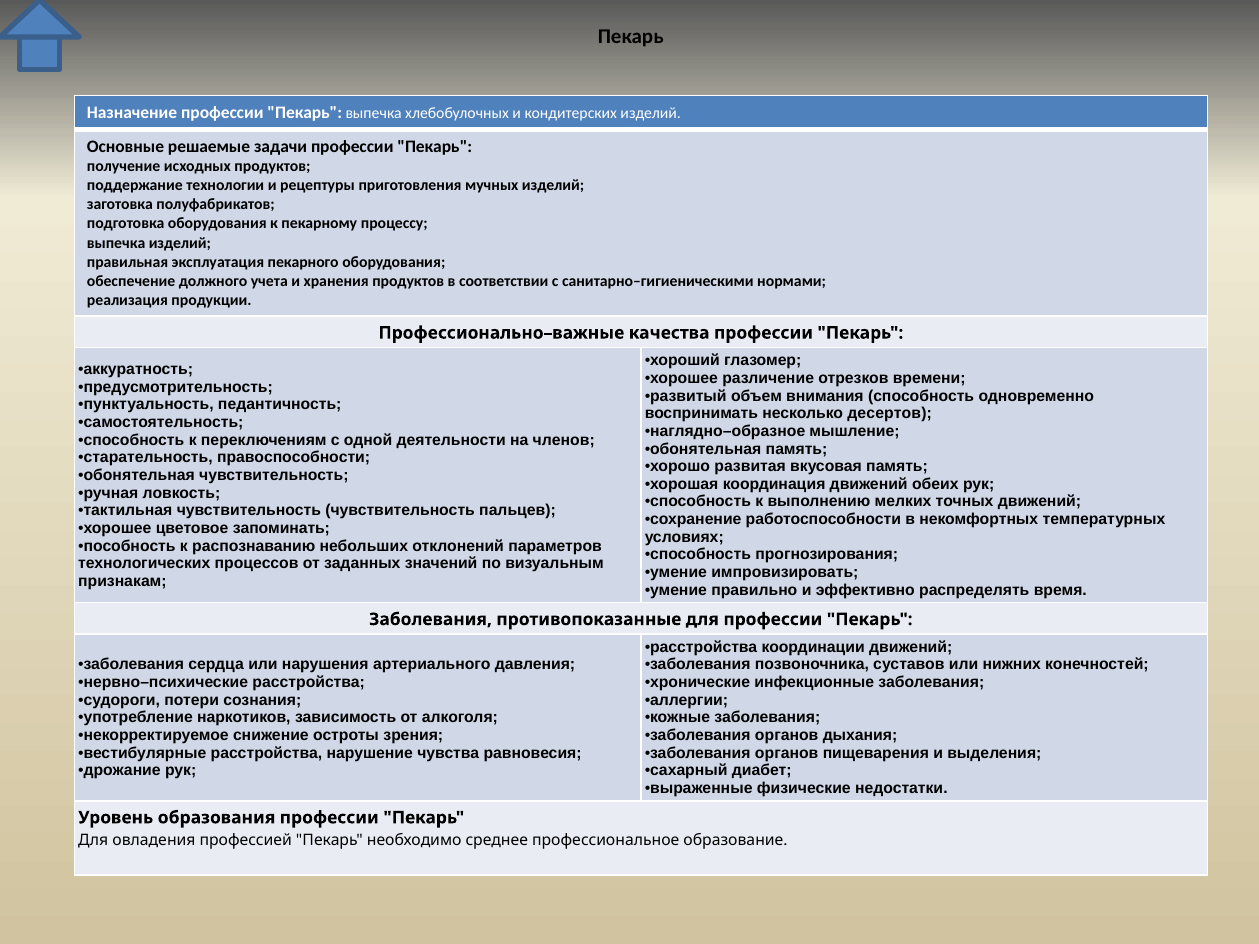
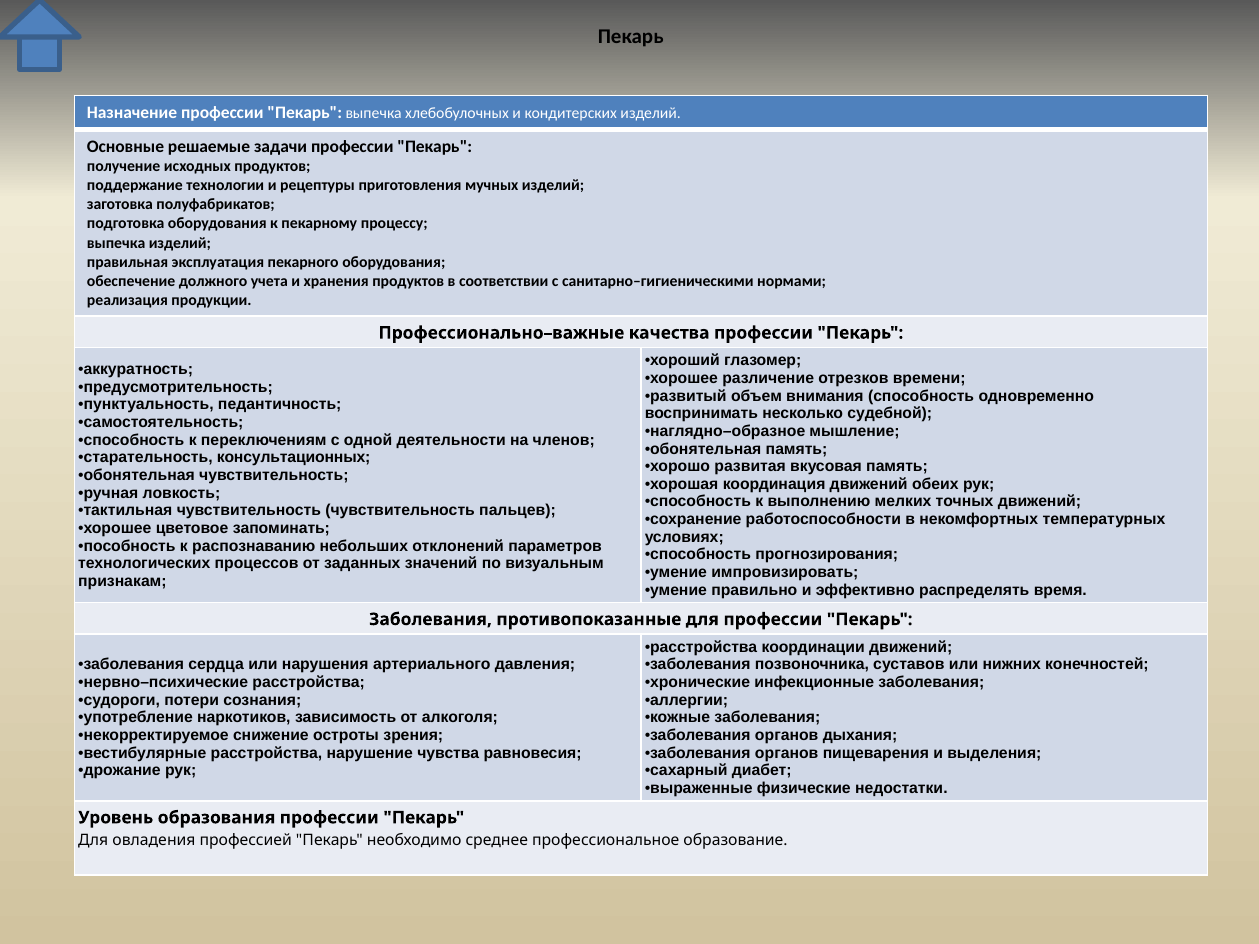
десертов: десертов -> судебной
правоспособности: правоспособности -> консультационных
